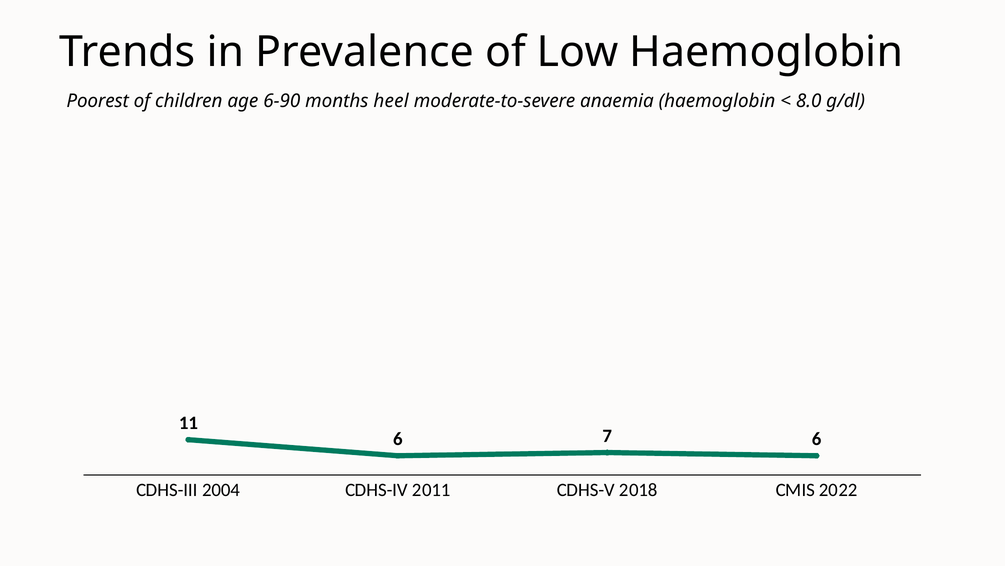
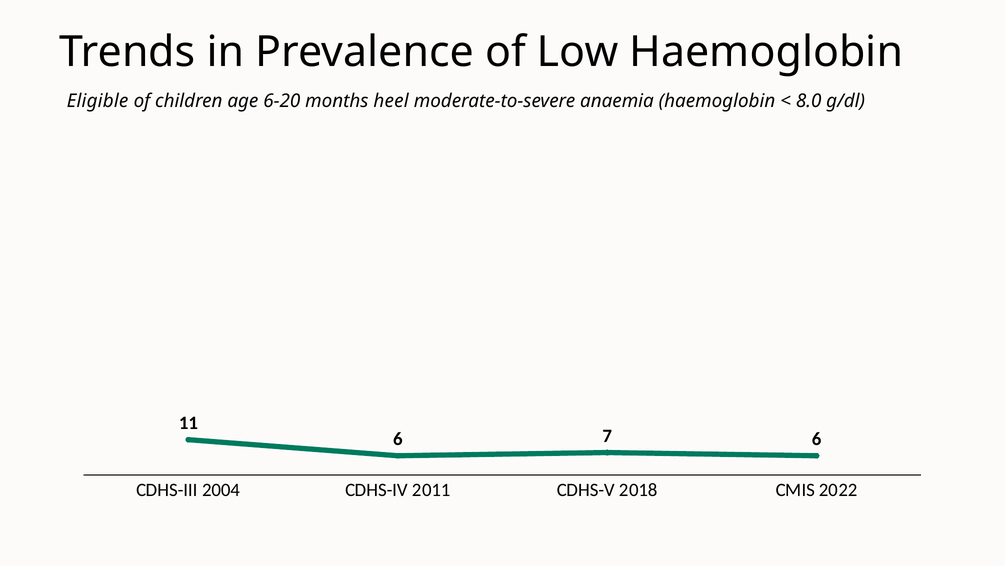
Poorest: Poorest -> Eligible
6-90: 6-90 -> 6-20
